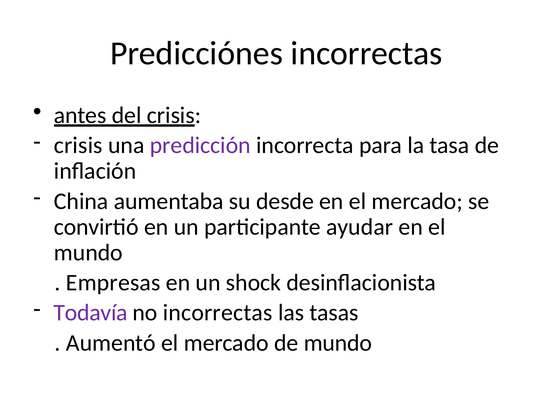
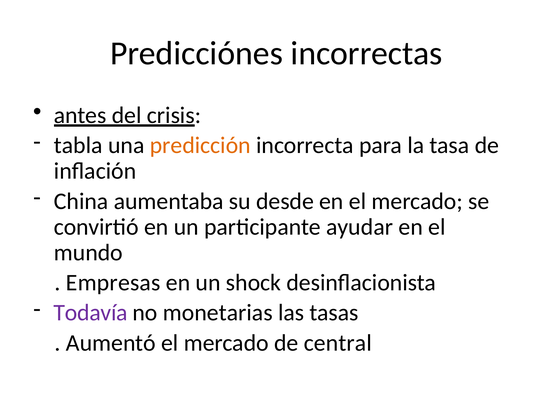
crisis at (78, 146): crisis -> tabla
predicción colour: purple -> orange
no incorrectas: incorrectas -> monetarias
de mundo: mundo -> central
